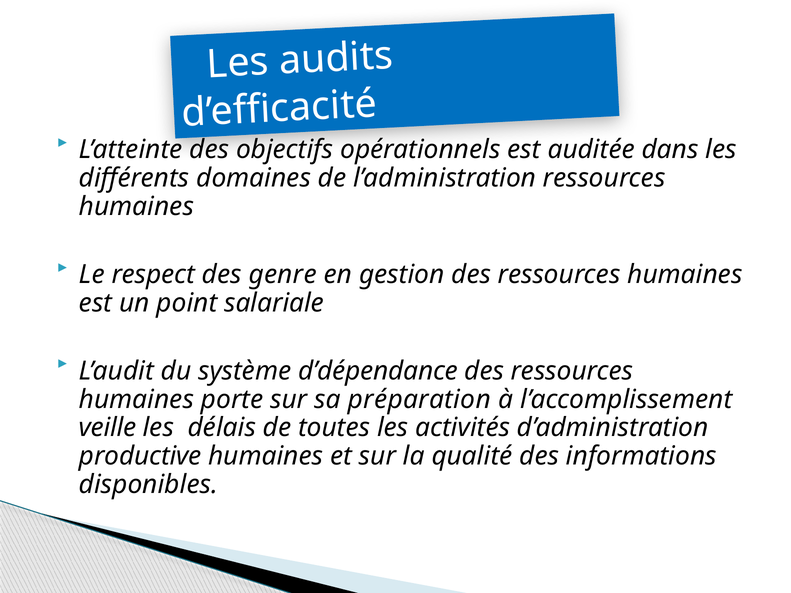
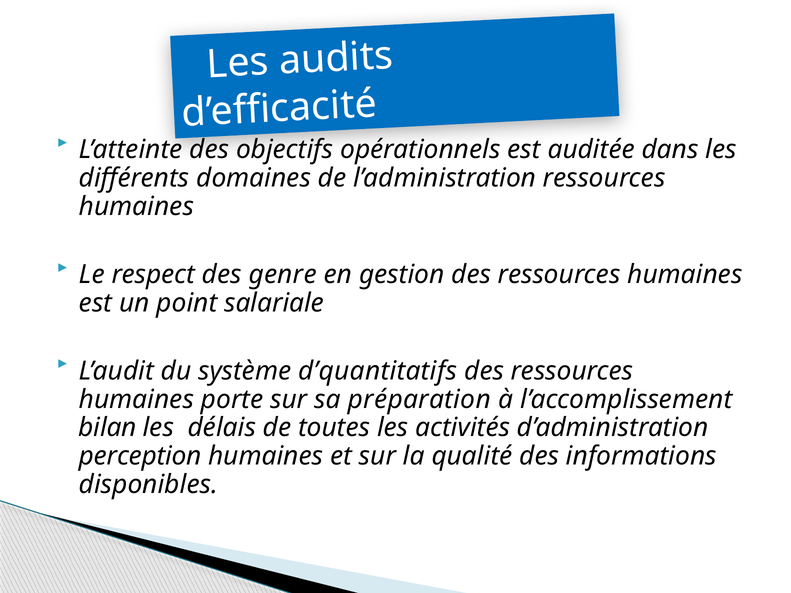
d’dépendance: d’dépendance -> d’quantitatifs
veille: veille -> bilan
productive: productive -> perception
